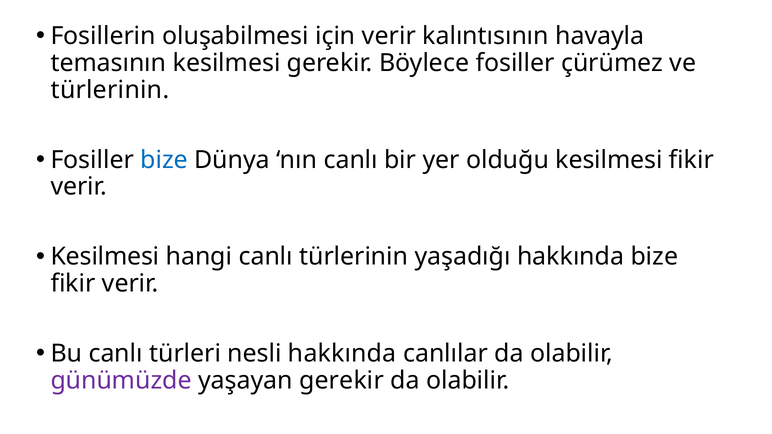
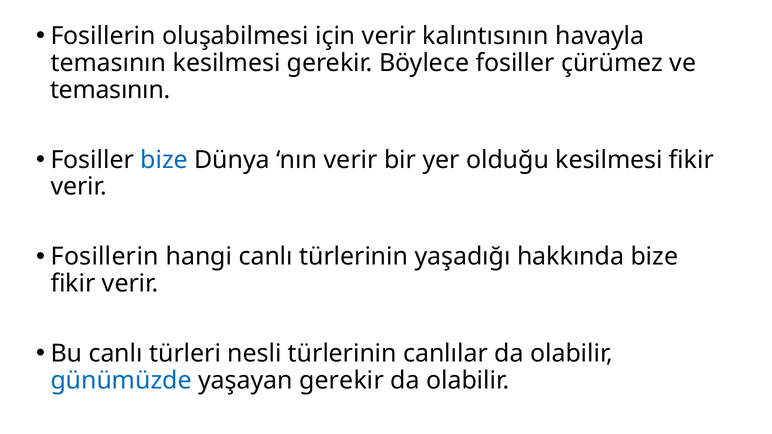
türlerinin at (110, 90): türlerinin -> temasının
nın canlı: canlı -> verir
Kesilmesi at (105, 257): Kesilmesi -> Fosillerin
nesli hakkında: hakkında -> türlerinin
günümüzde colour: purple -> blue
